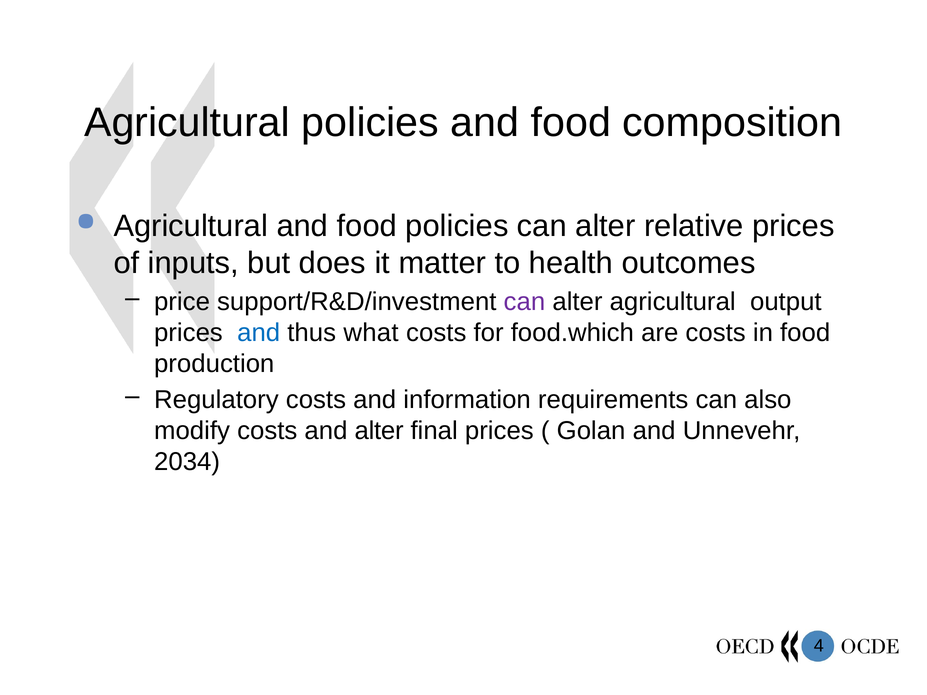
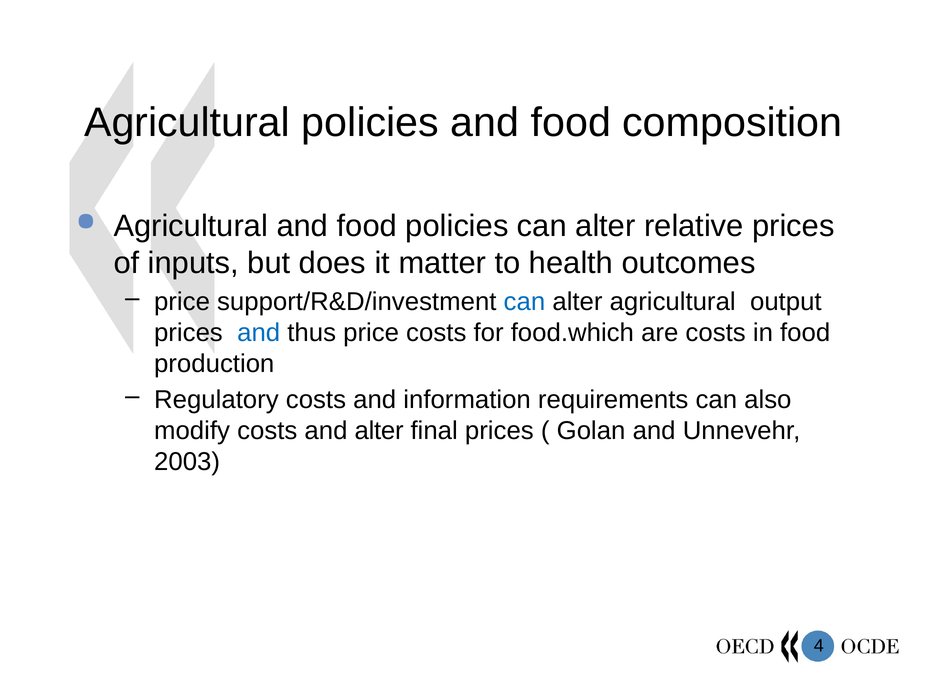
can at (524, 302) colour: purple -> blue
thus what: what -> price
2034: 2034 -> 2003
